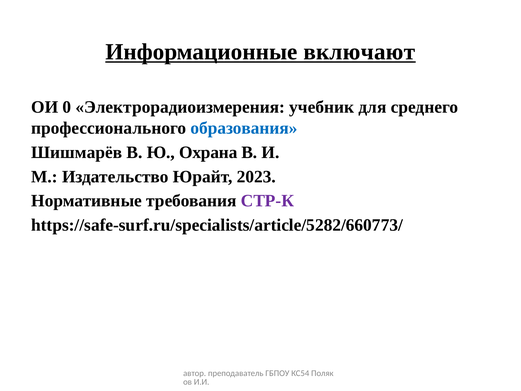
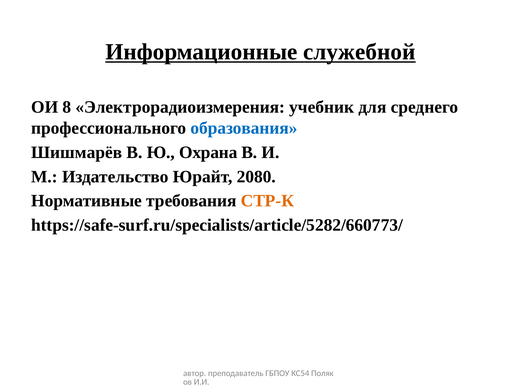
включают: включают -> служебной
0: 0 -> 8
2023: 2023 -> 2080
СТР-К colour: purple -> orange
